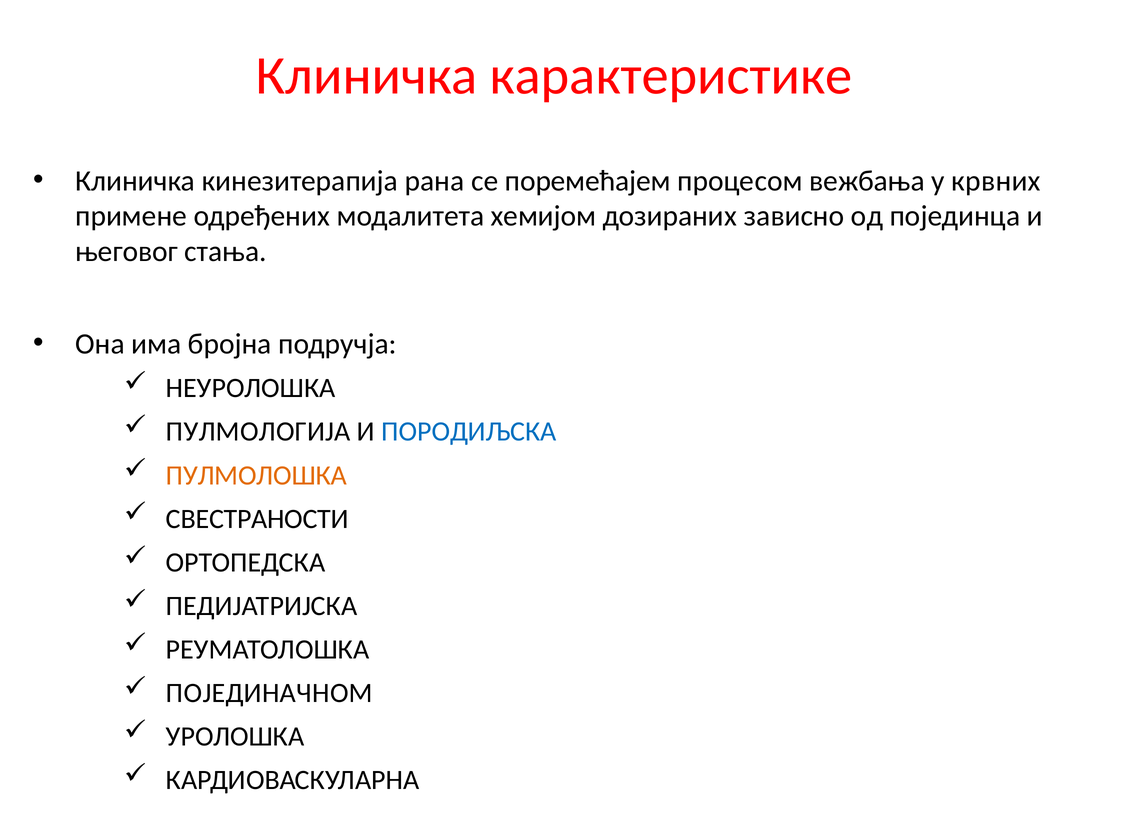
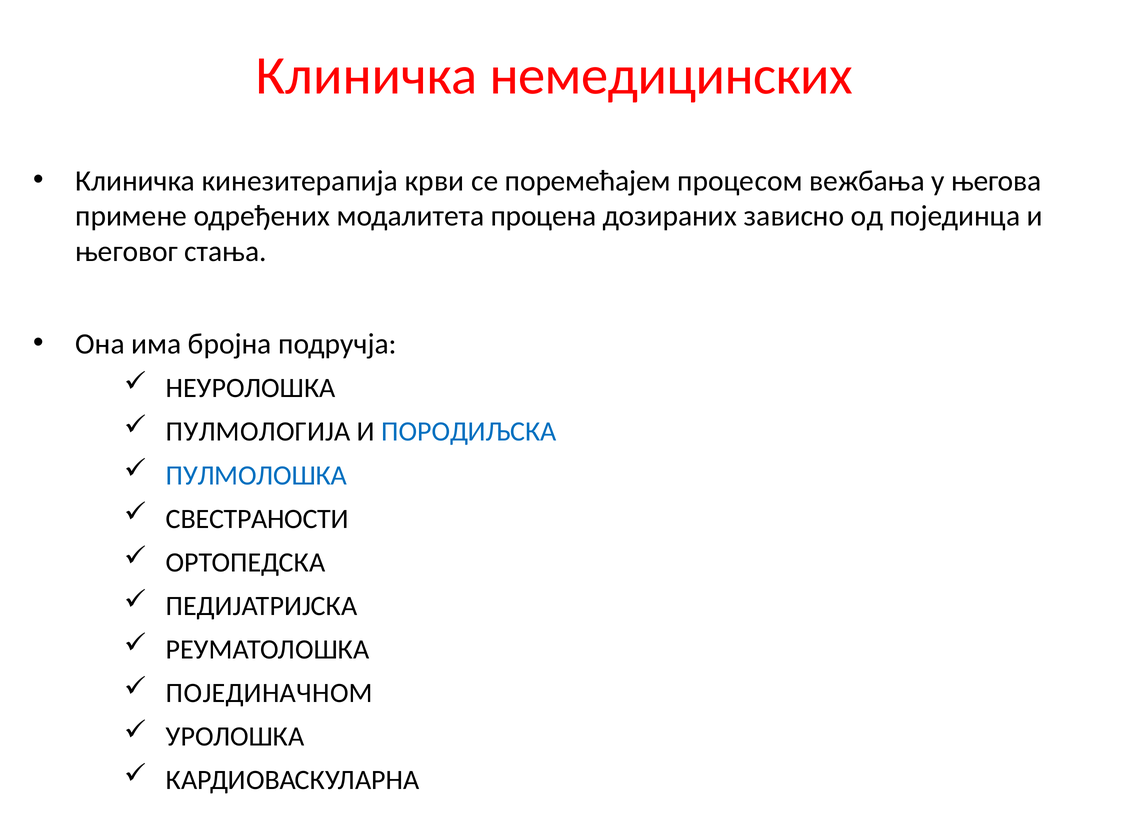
карактеристике: карактеристике -> немедицинских
рана: рана -> крви
крвних: крвних -> његова
хемијом: хемијом -> процена
ПУЛМОЛОШКА colour: orange -> blue
